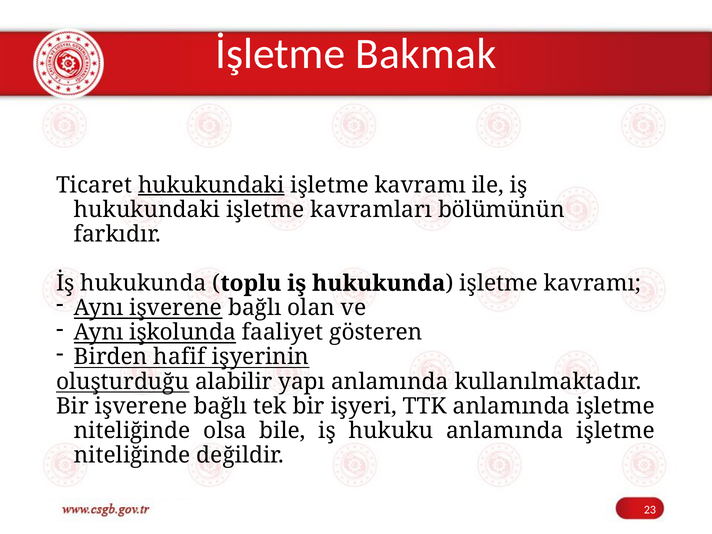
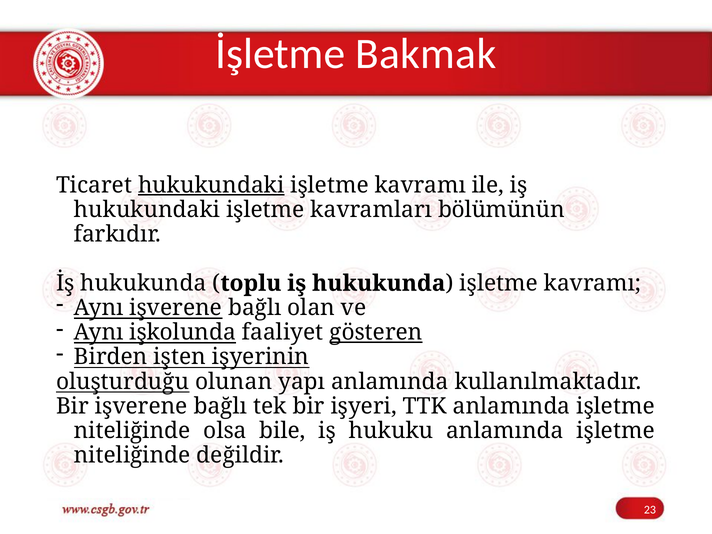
gösteren underline: none -> present
hafif: hafif -> işten
alabilir: alabilir -> olunan
